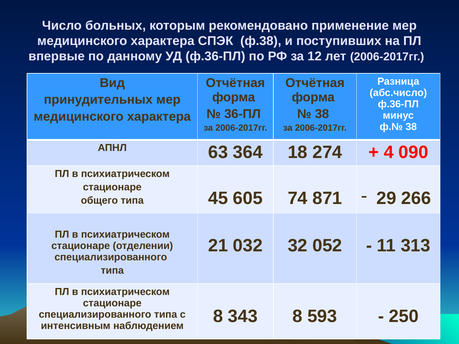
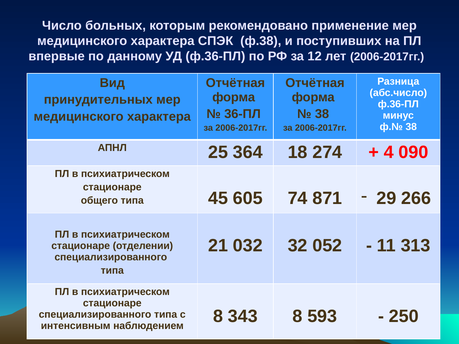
63: 63 -> 25
